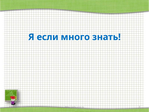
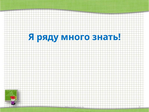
если: если -> ряду
